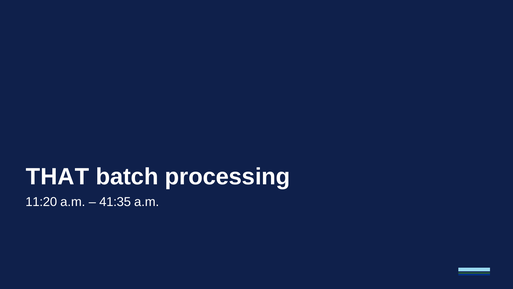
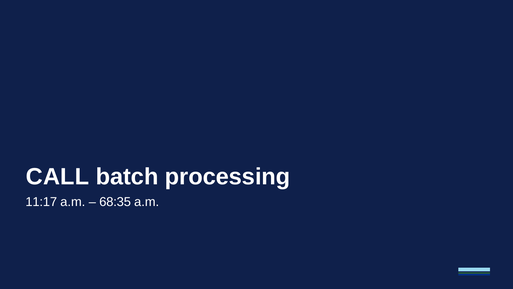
THAT: THAT -> CALL
11:20: 11:20 -> 11:17
41:35: 41:35 -> 68:35
